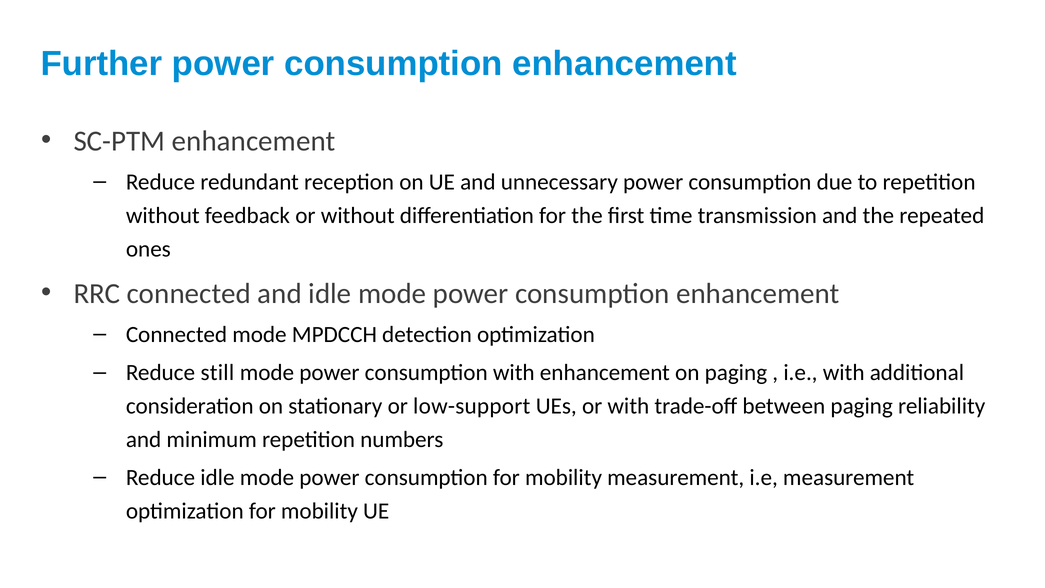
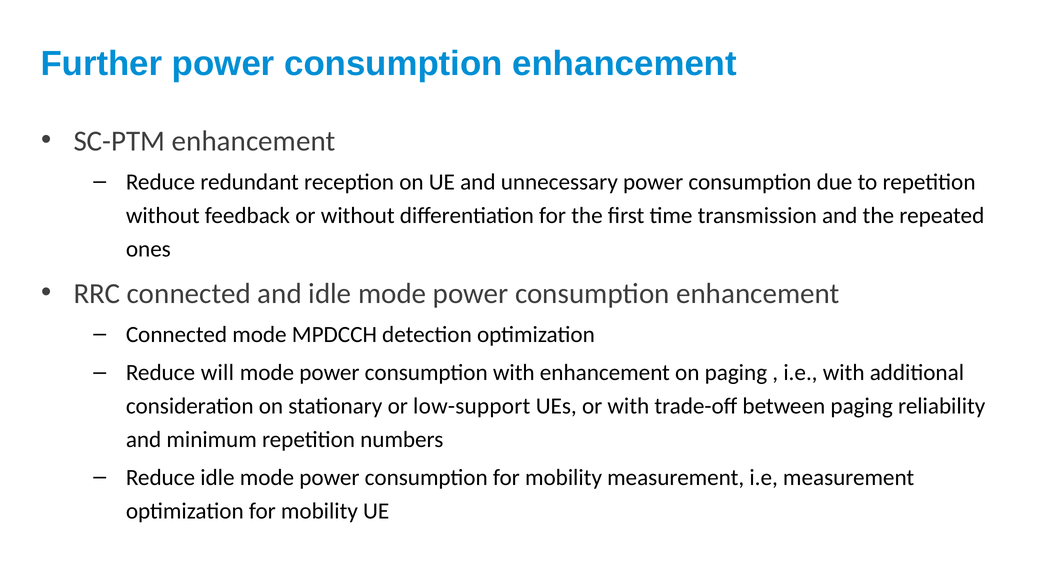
still: still -> will
